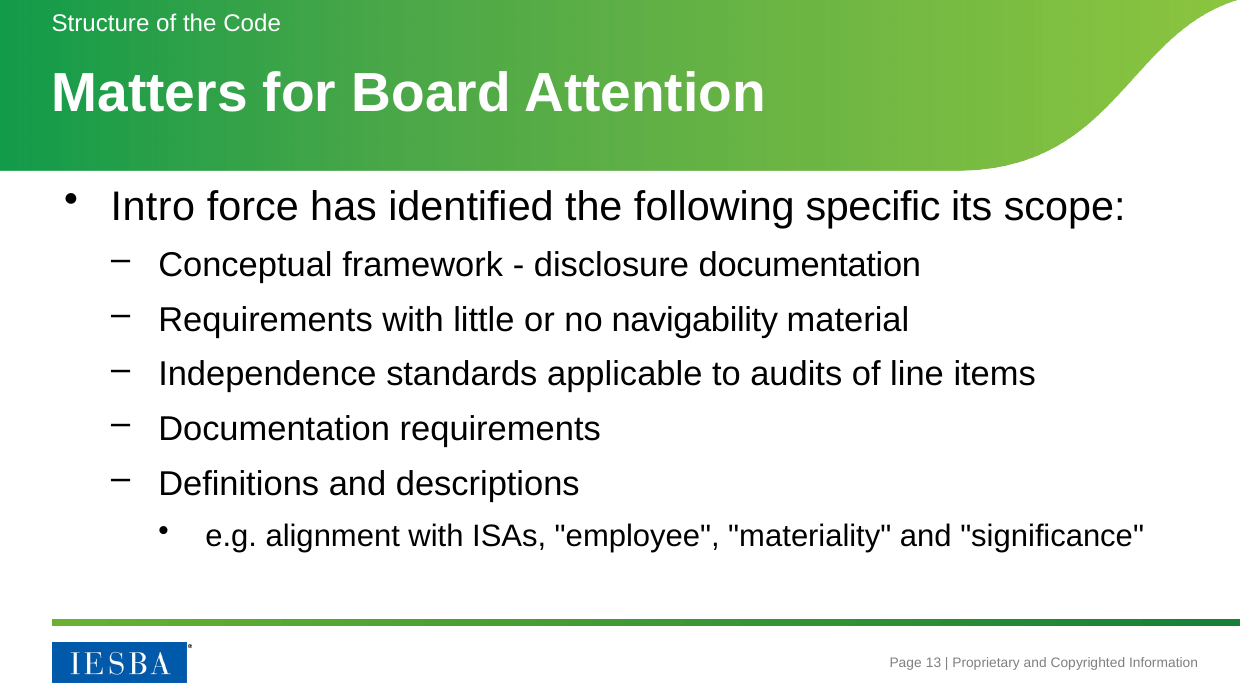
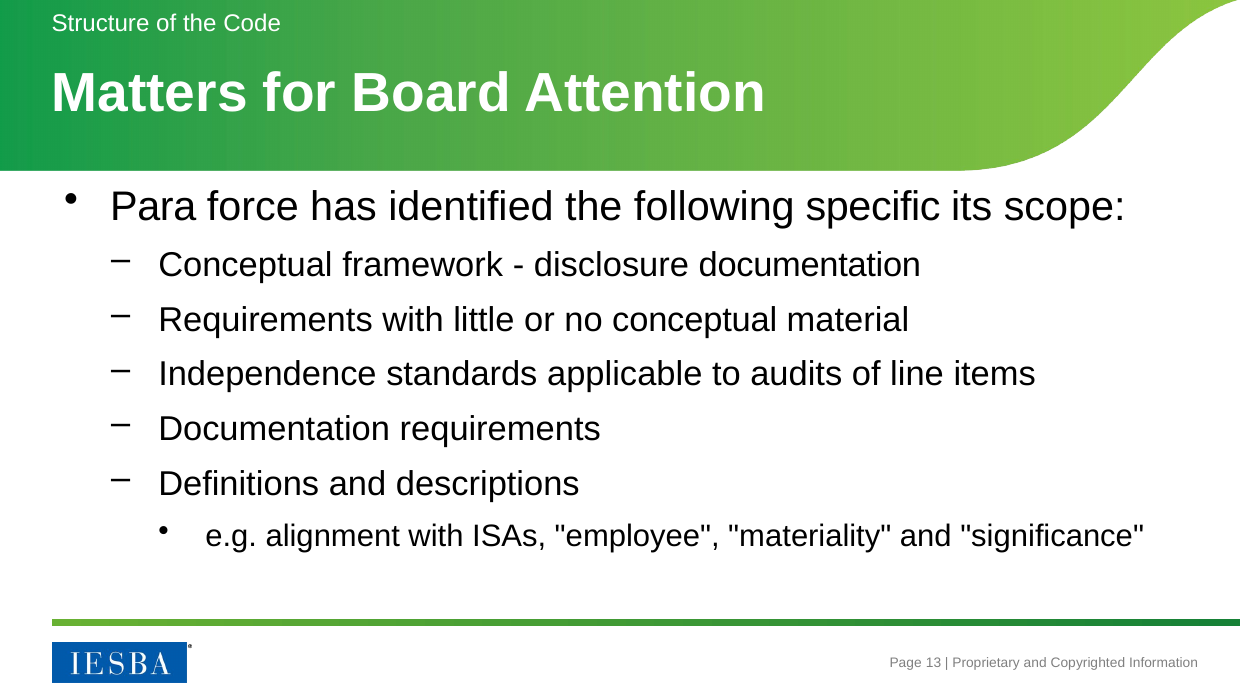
Intro: Intro -> Para
no navigability: navigability -> conceptual
